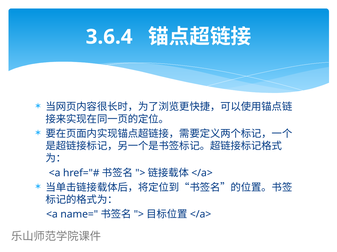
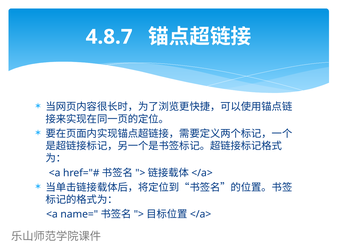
3.6.4: 3.6.4 -> 4.8.7
